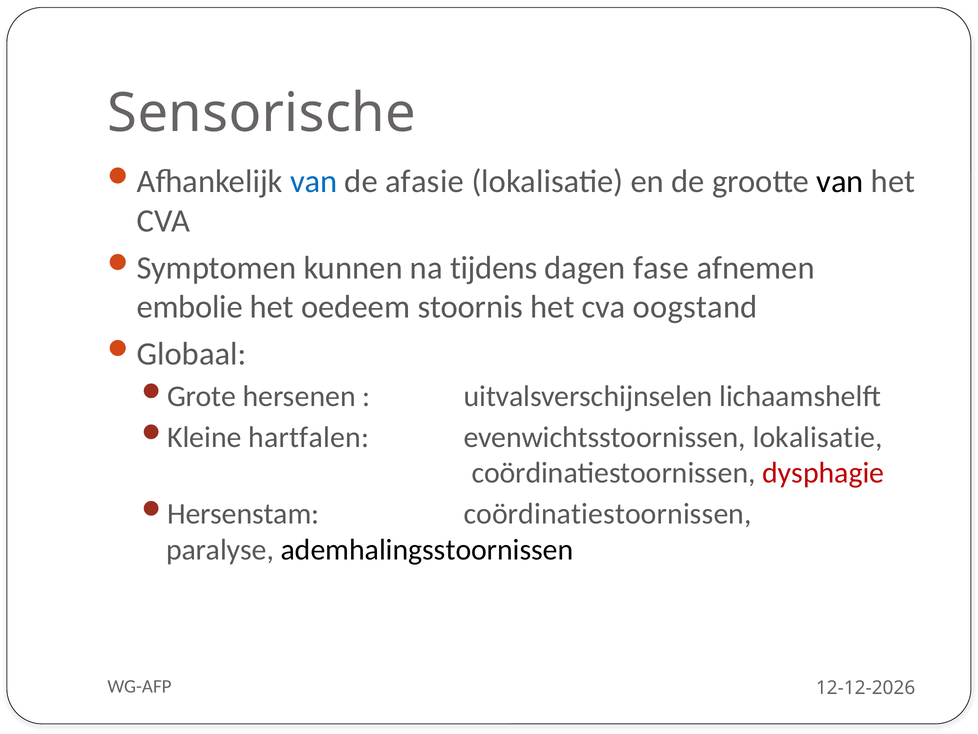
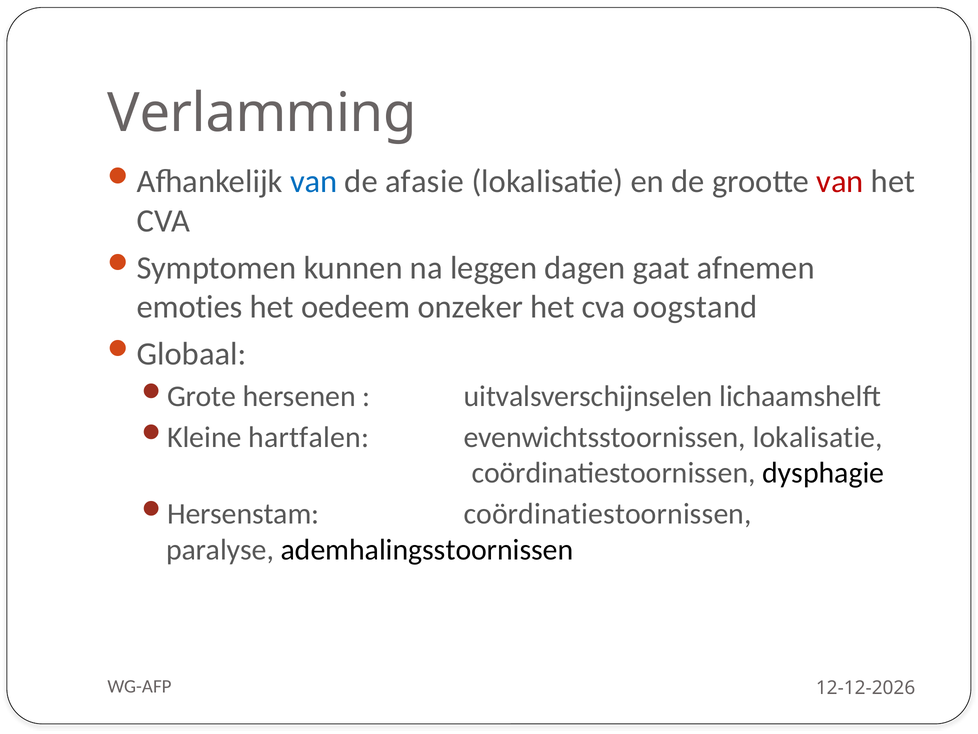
Sensorische: Sensorische -> Verlamming
van at (840, 182) colour: black -> red
tijdens: tijdens -> leggen
fase: fase -> gaat
embolie: embolie -> emoties
stoornis: stoornis -> onzeker
dysphagie colour: red -> black
